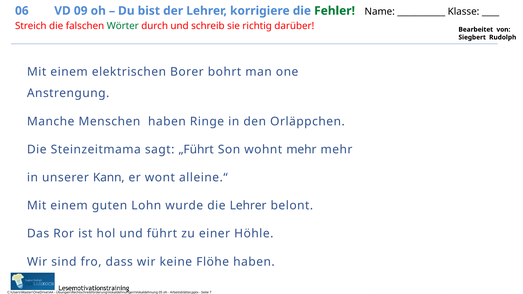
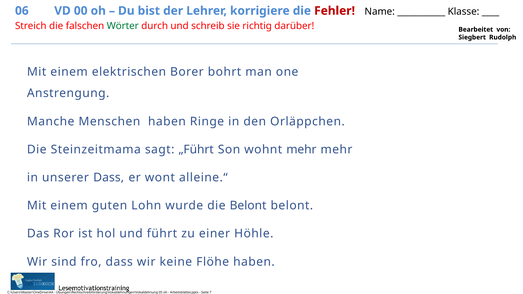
09: 09 -> 00
Fehler colour: green -> red
unserer Kann: Kann -> Dass
die Lehrer: Lehrer -> Belont
